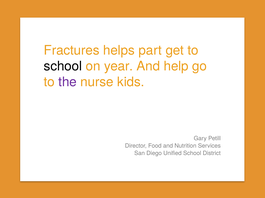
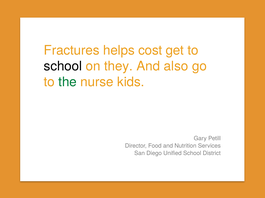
part: part -> cost
year: year -> they
help: help -> also
the colour: purple -> green
